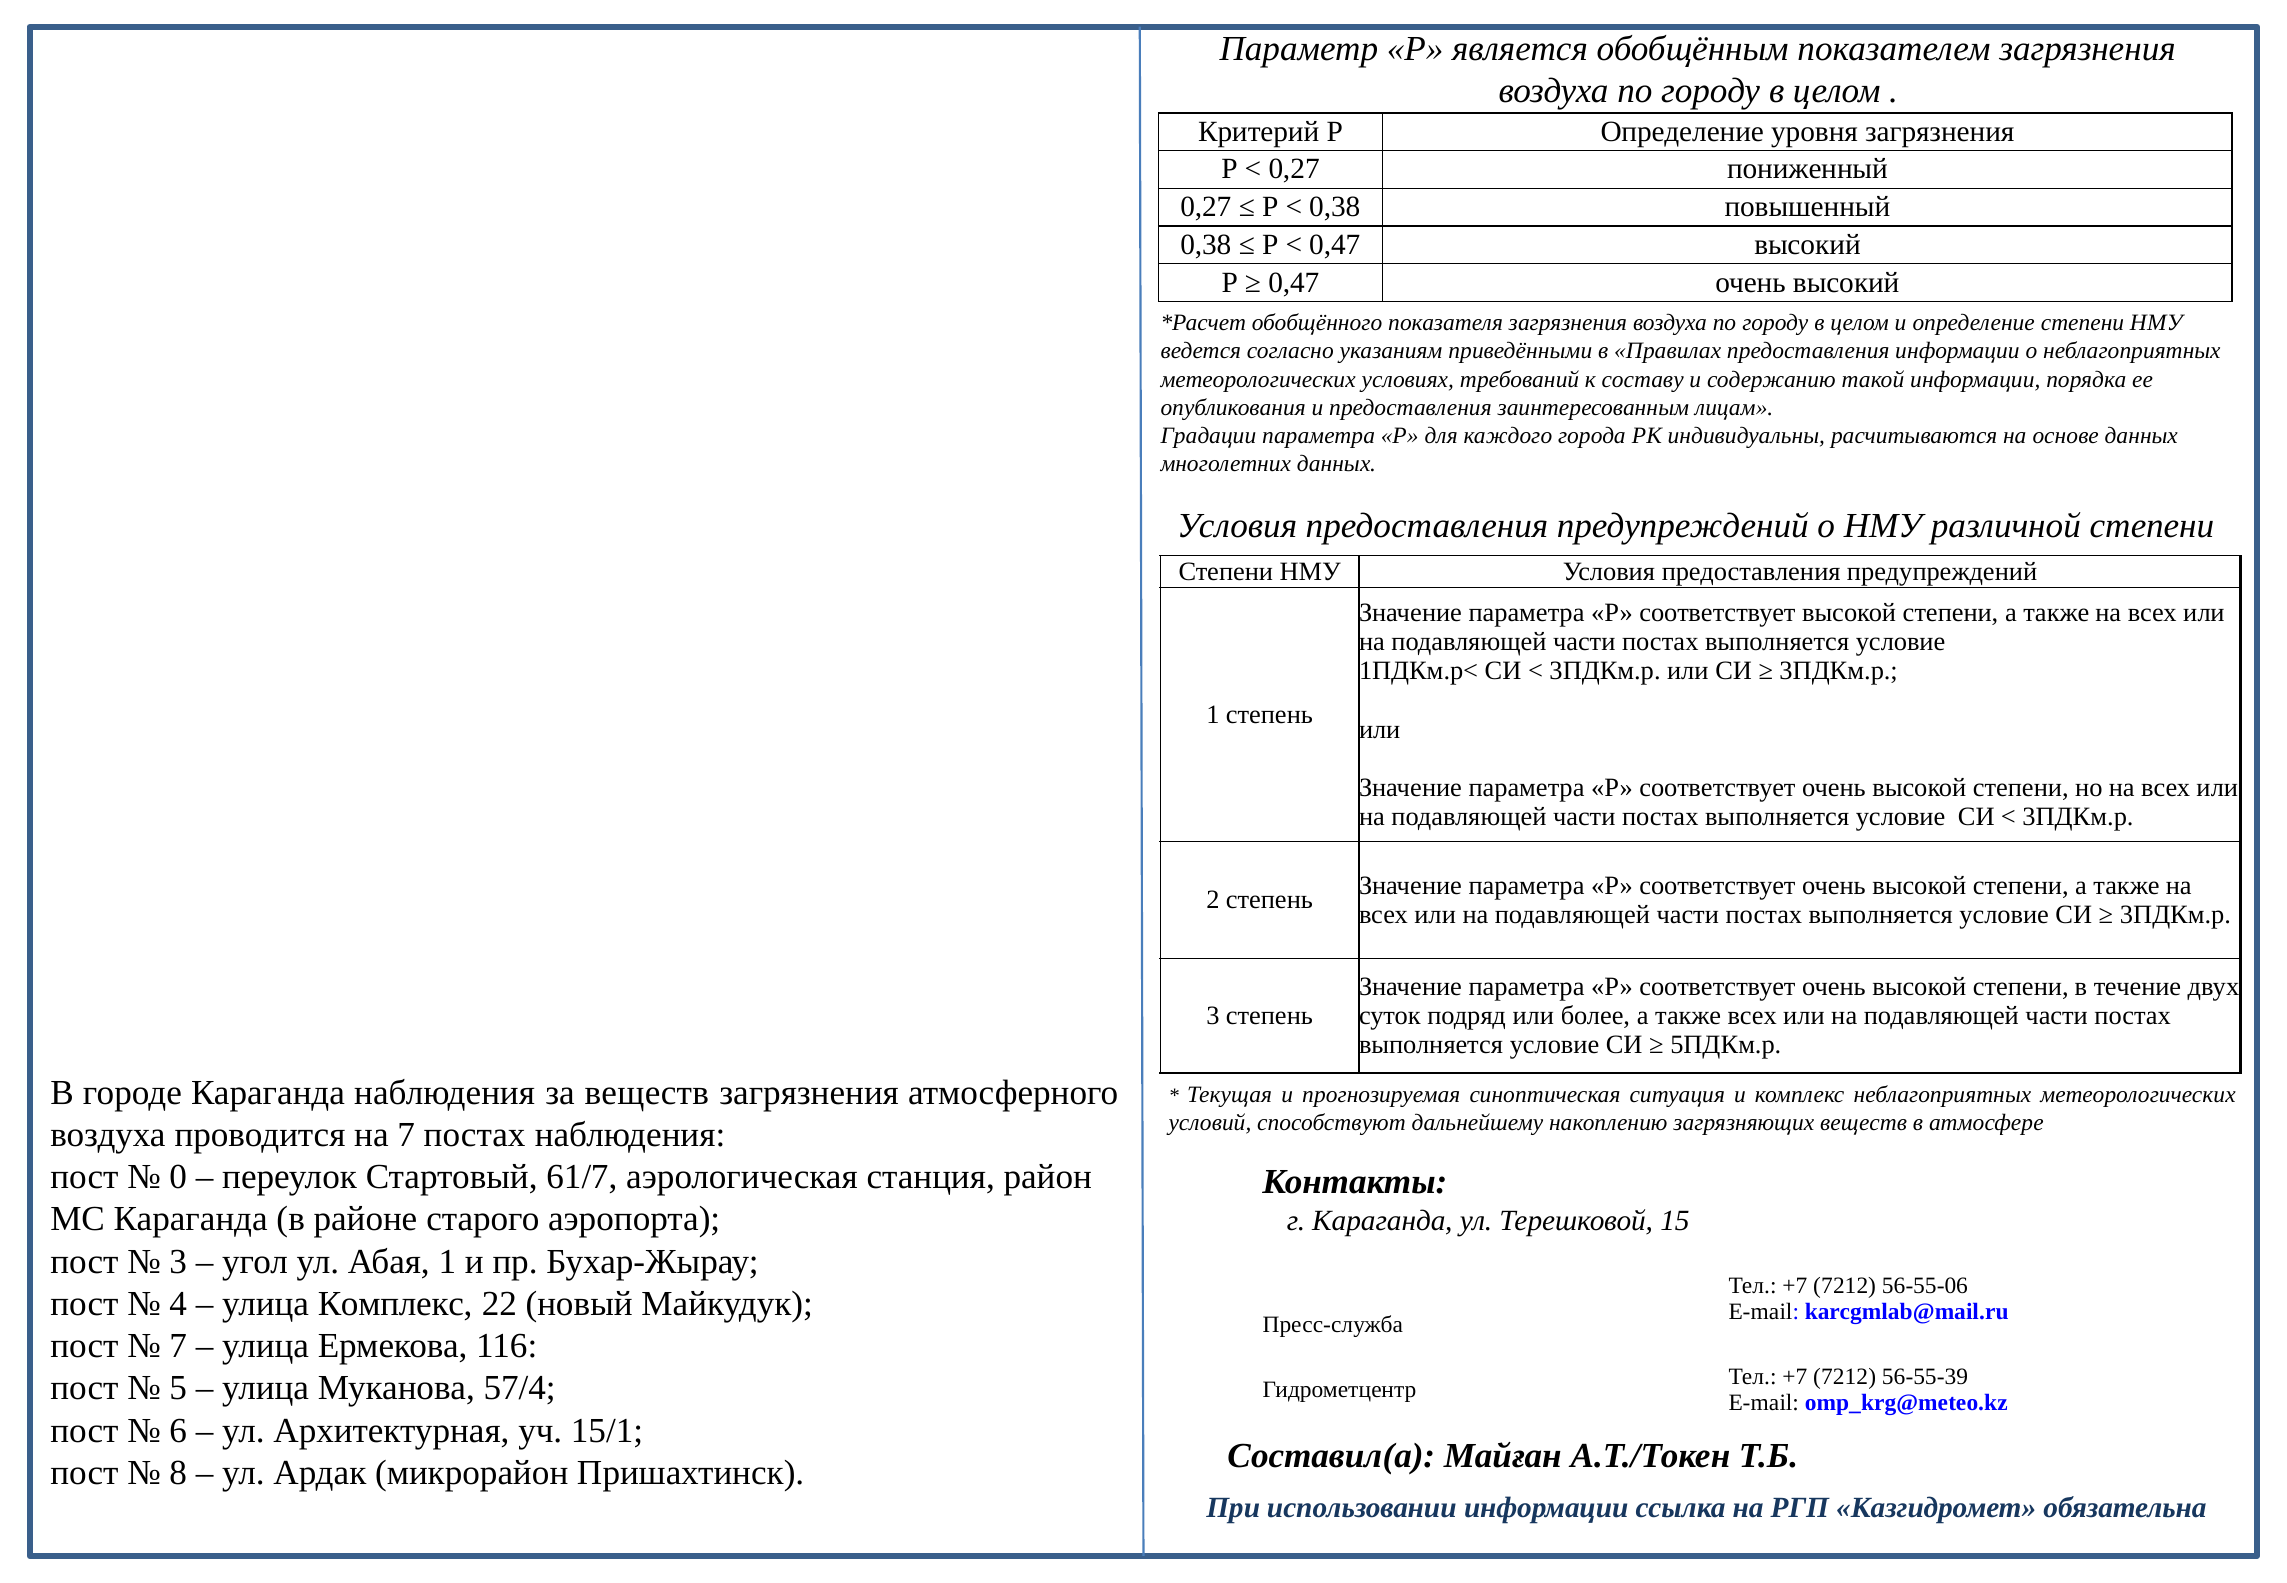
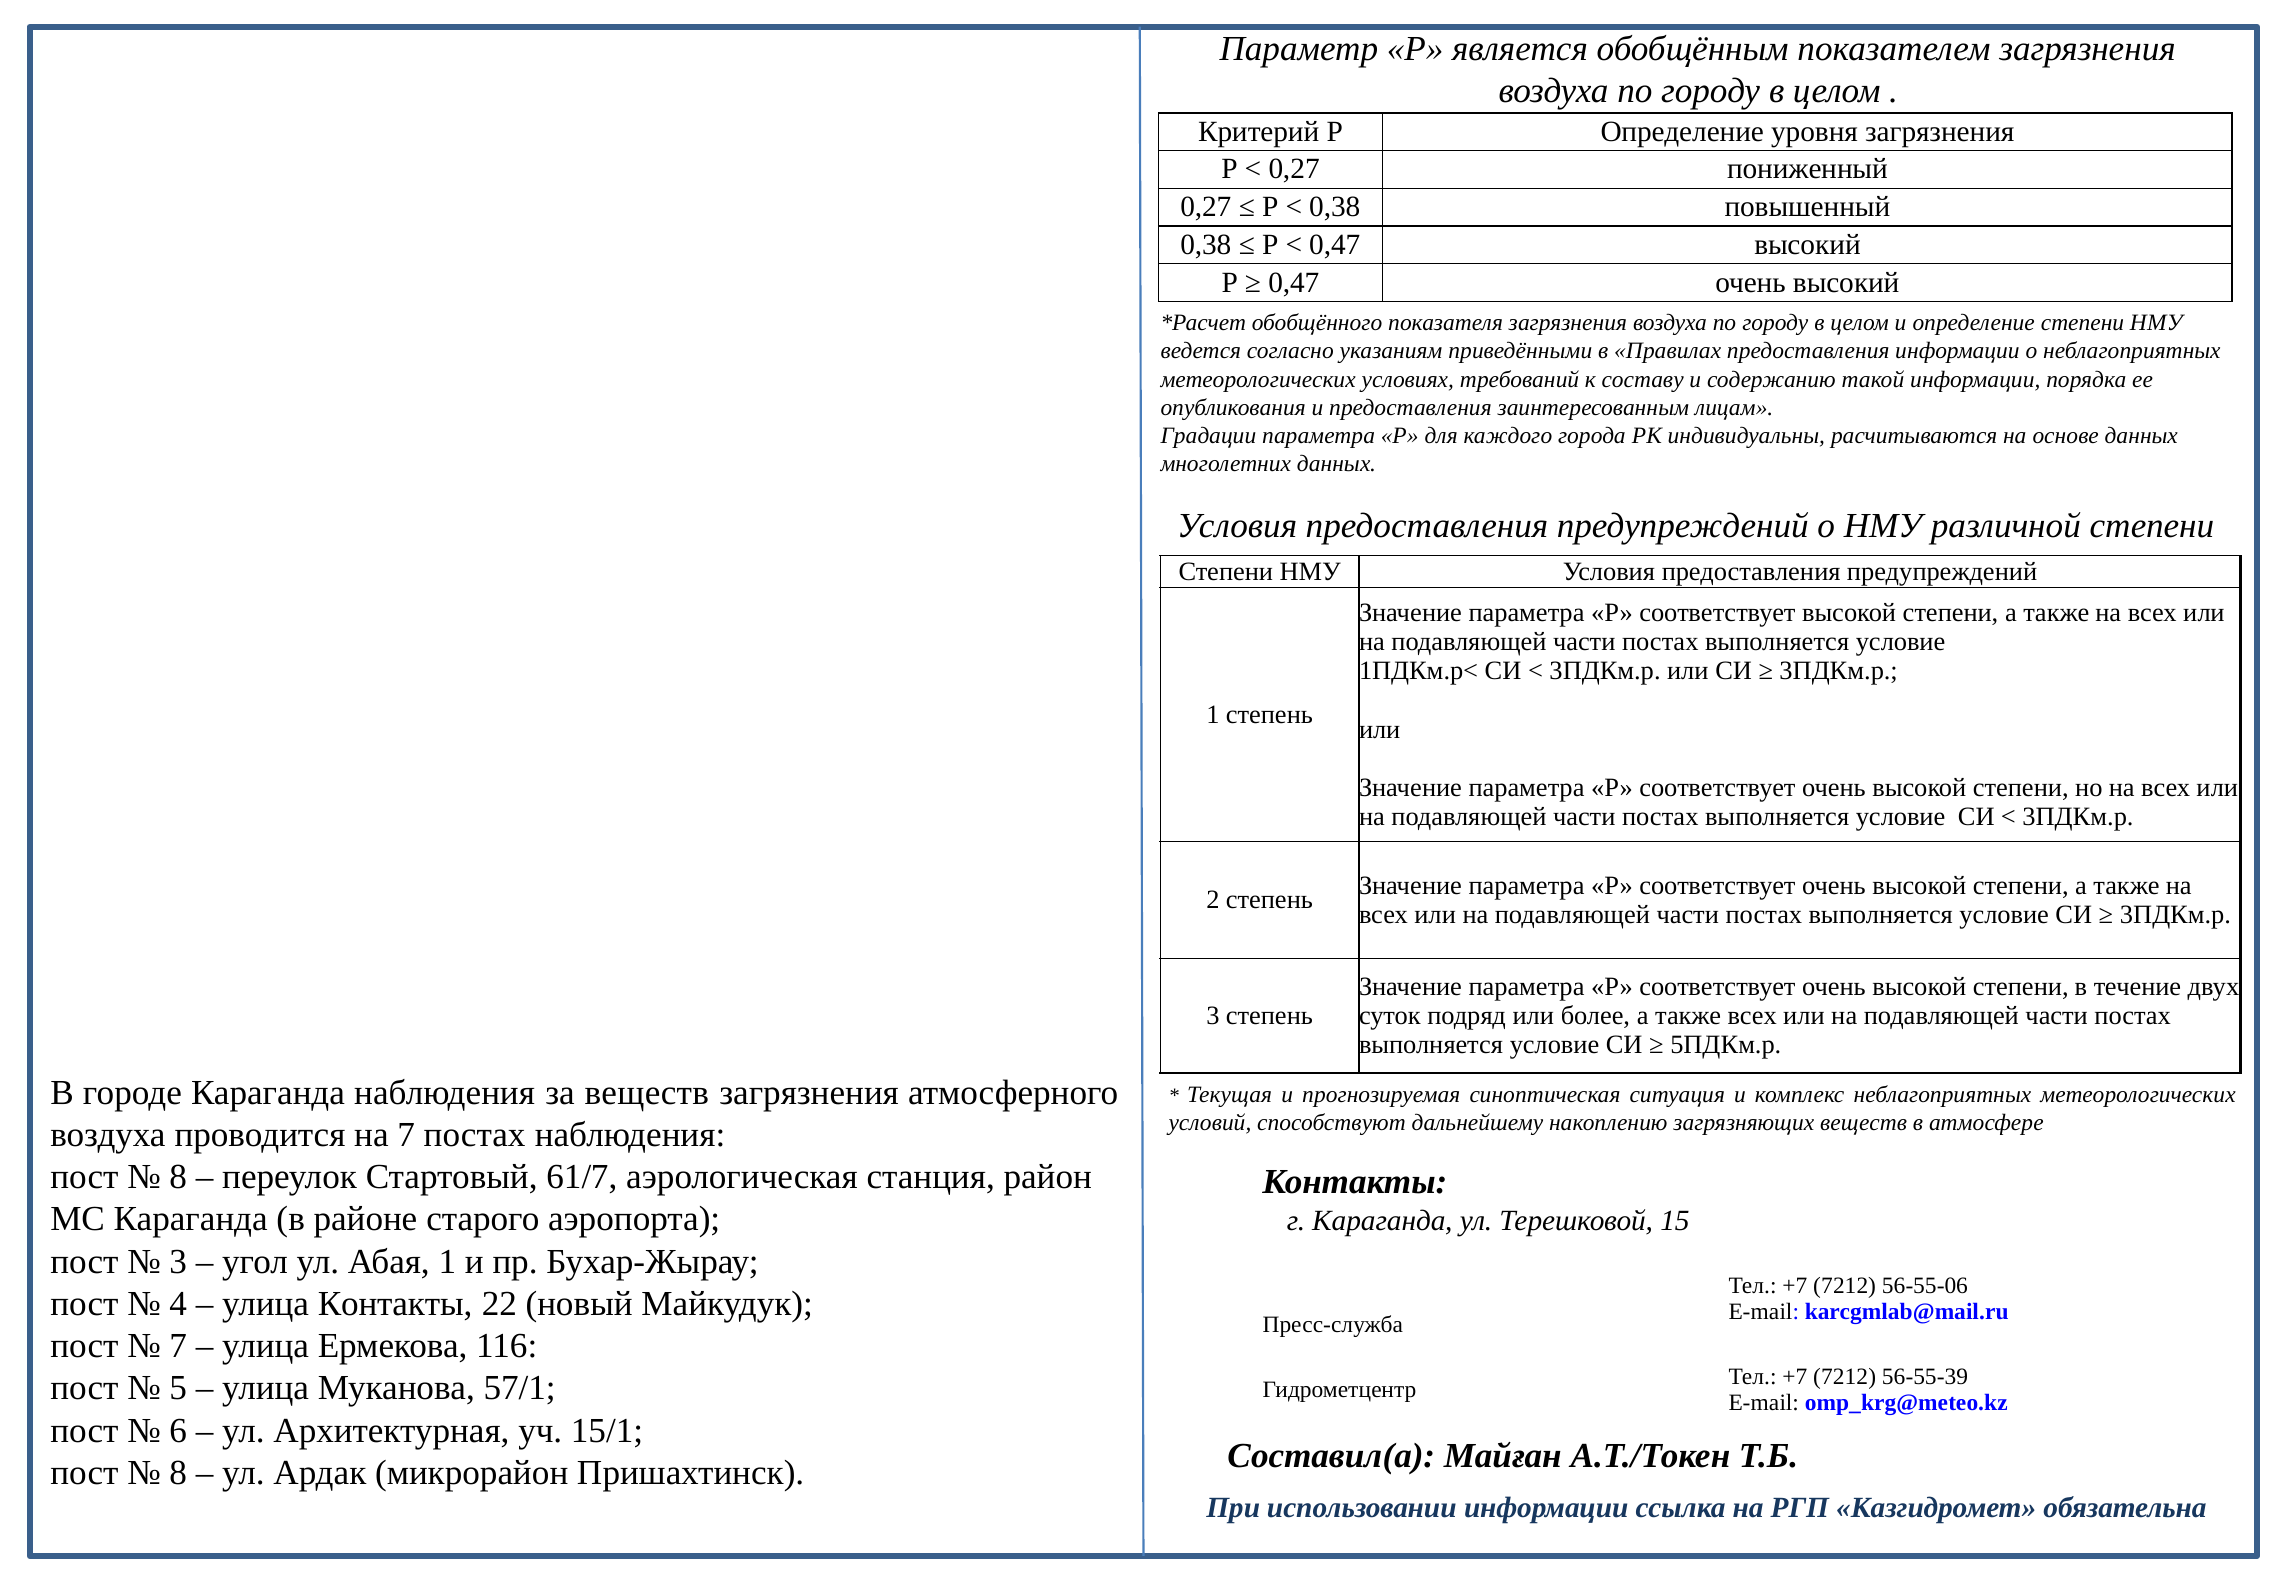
0 at (178, 1177): 0 -> 8
улица Комплекс: Комплекс -> Контакты
57/4: 57/4 -> 57/1
